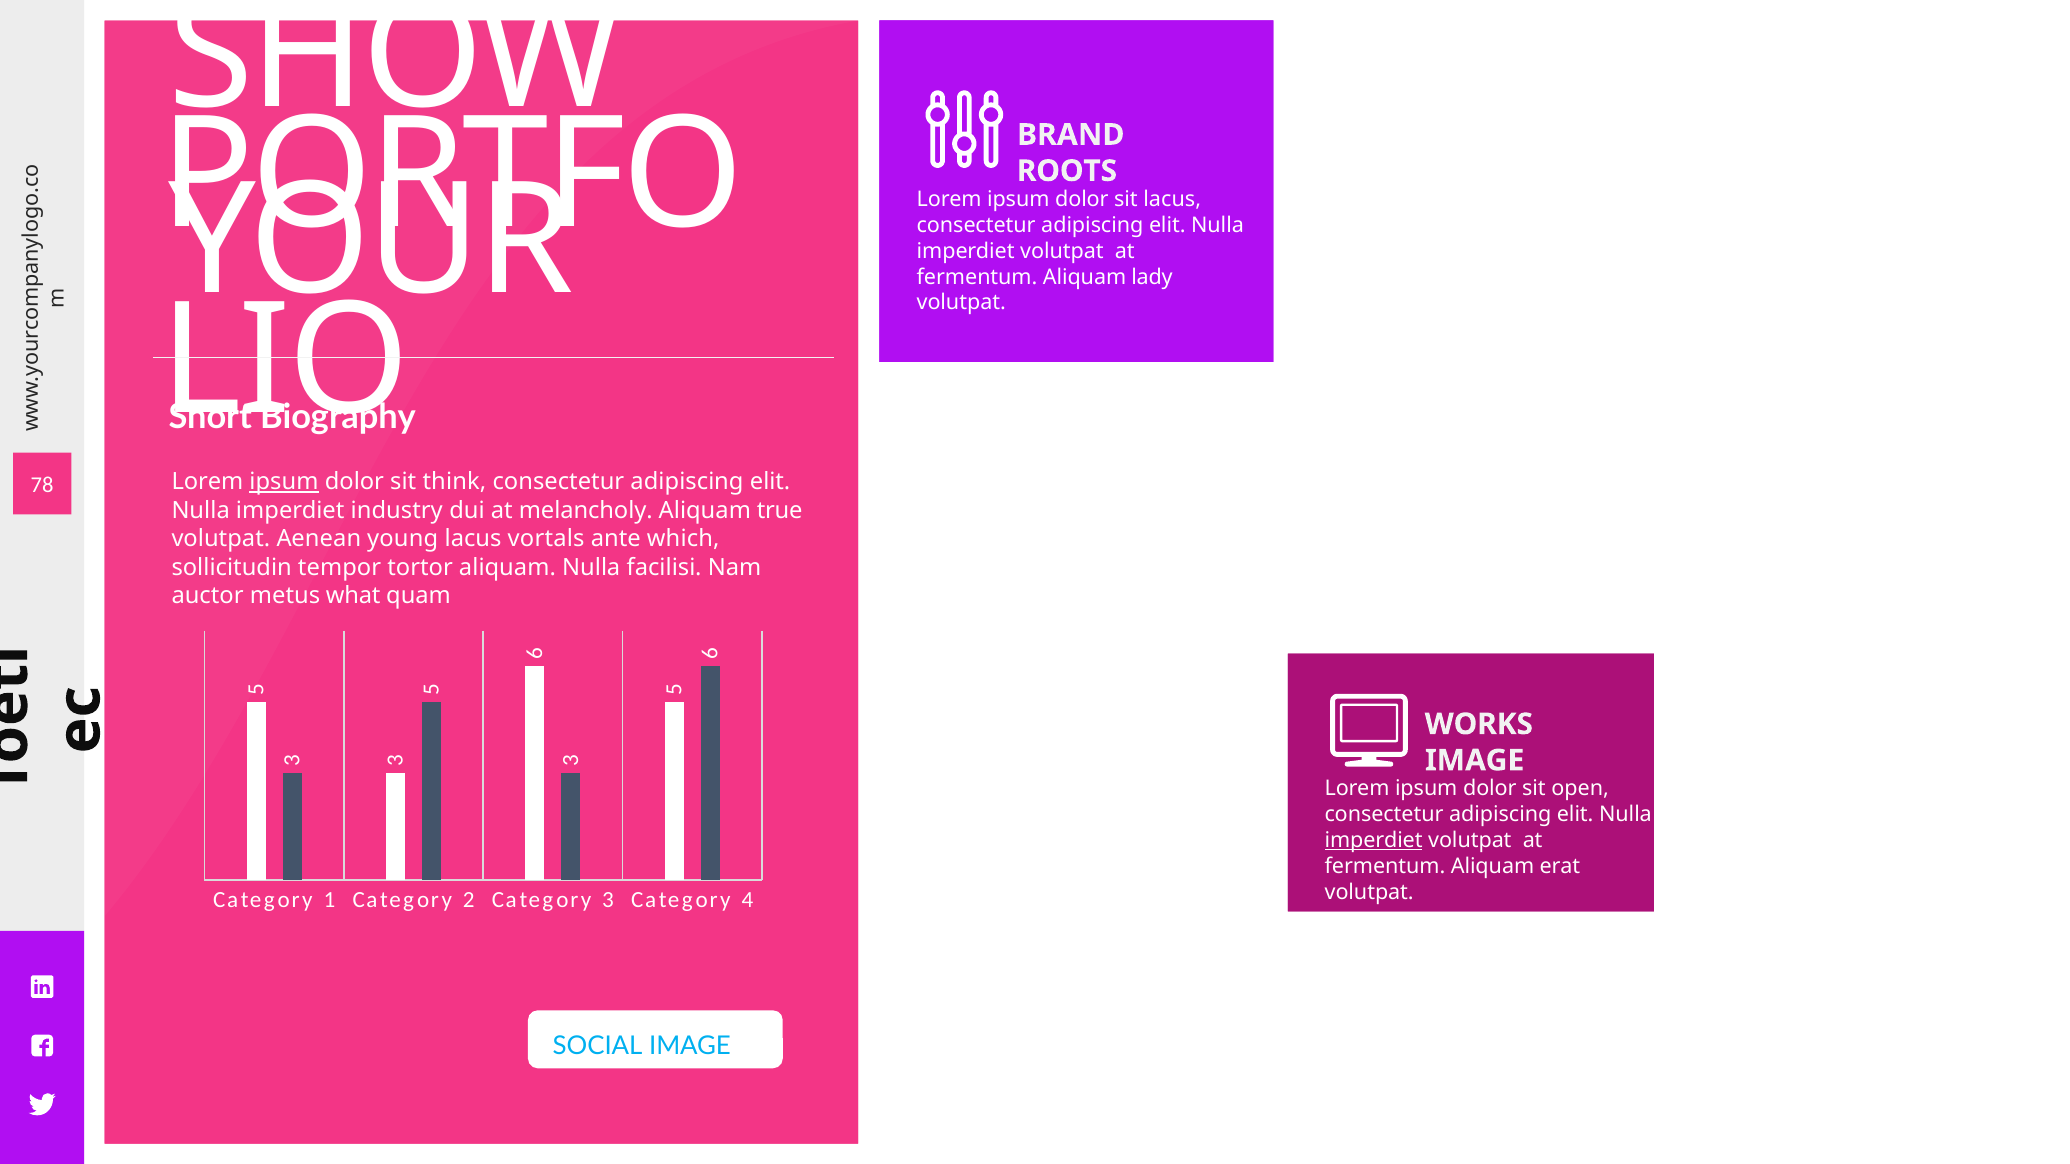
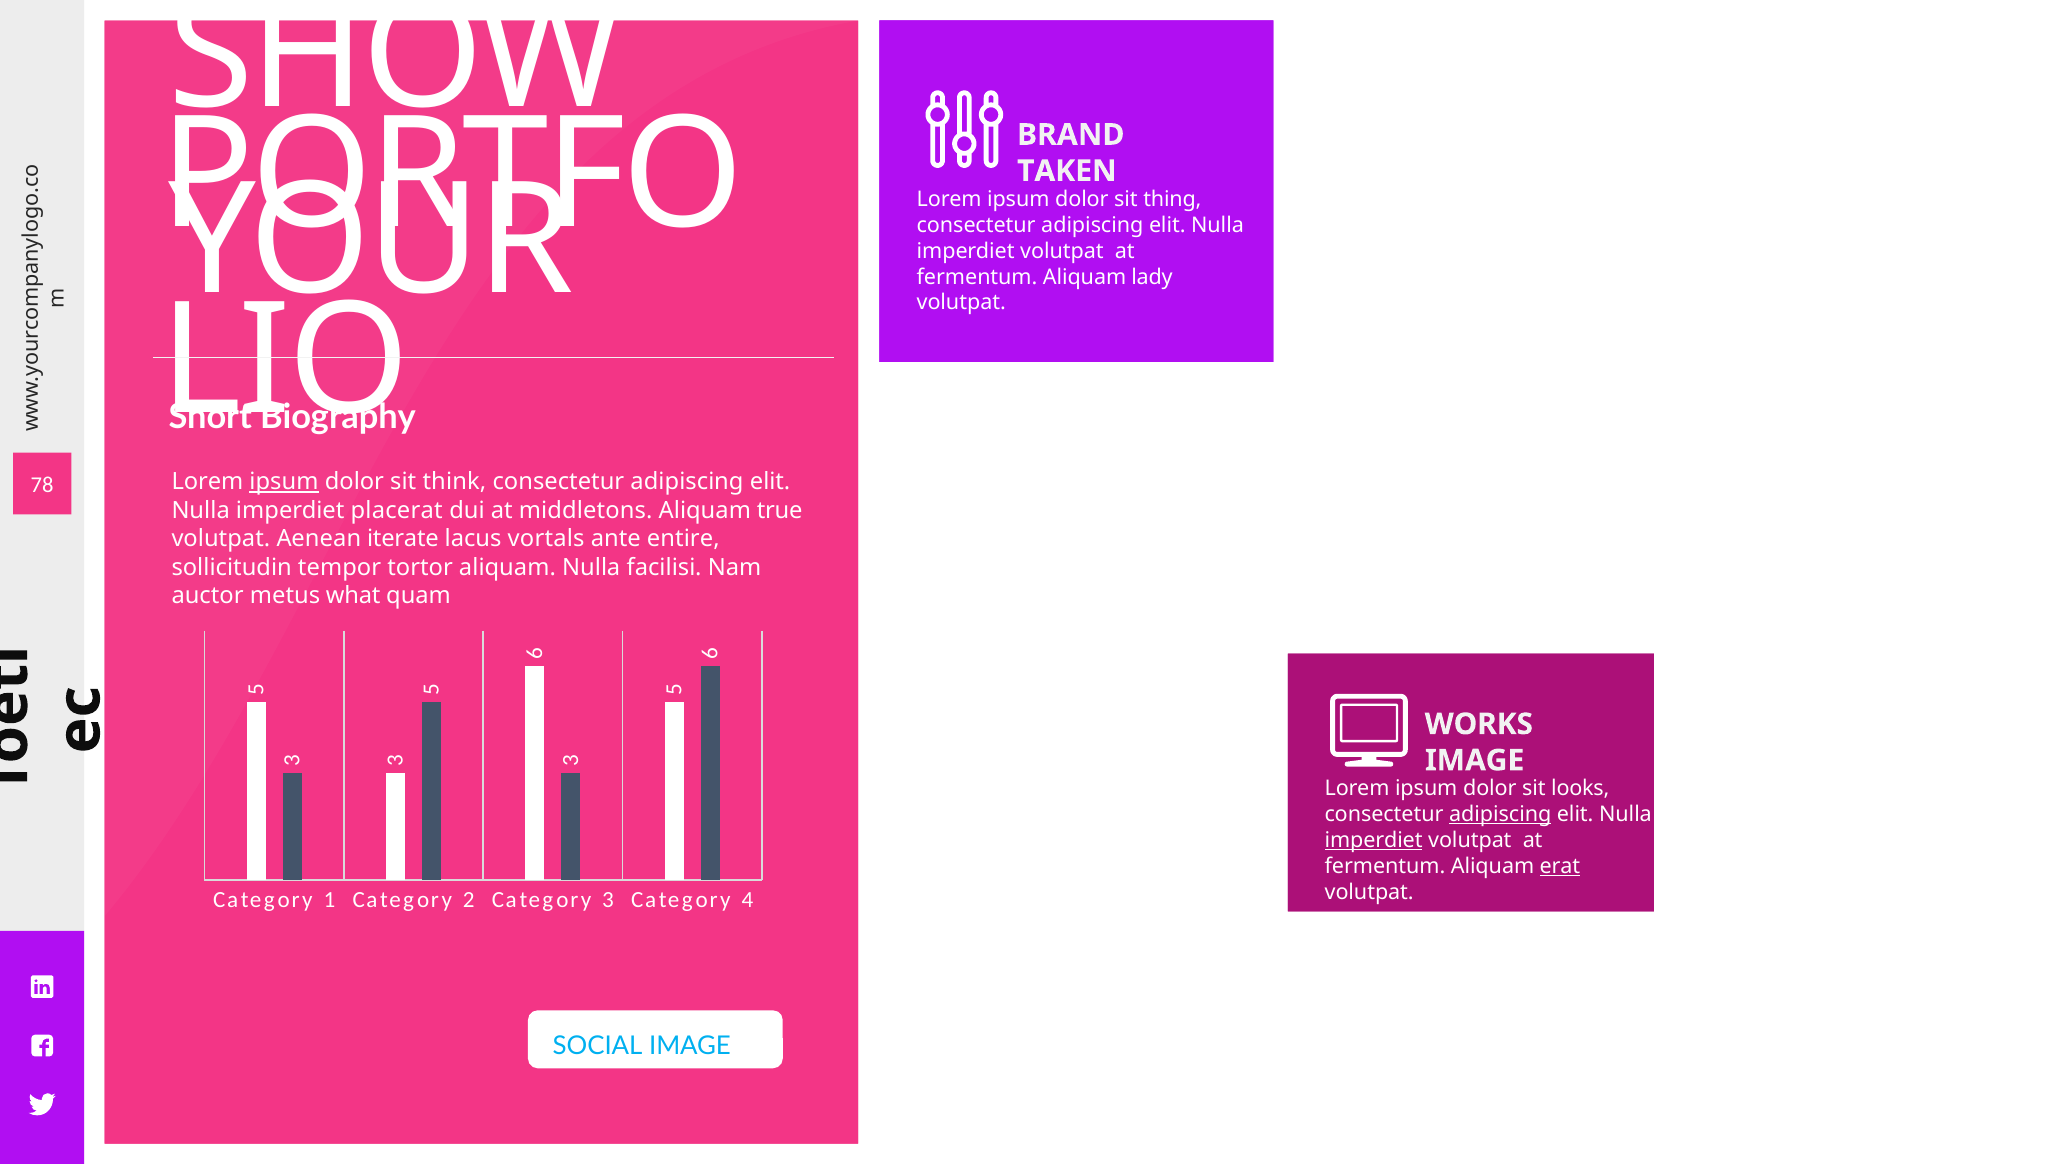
ROOTS: ROOTS -> TAKEN
sit lacus: lacus -> thing
industry: industry -> placerat
melancholy: melancholy -> middletons
young: young -> iterate
which: which -> entire
open: open -> looks
adipiscing at (1500, 815) underline: none -> present
erat underline: none -> present
